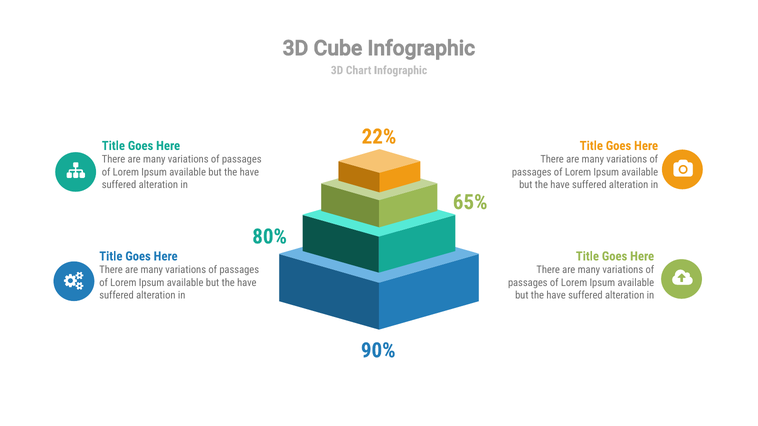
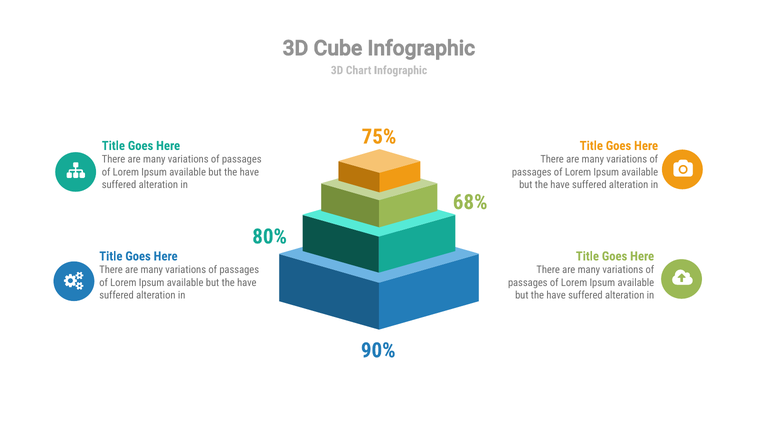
22%: 22% -> 75%
65%: 65% -> 68%
